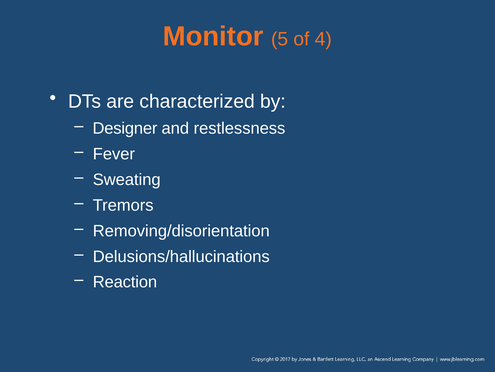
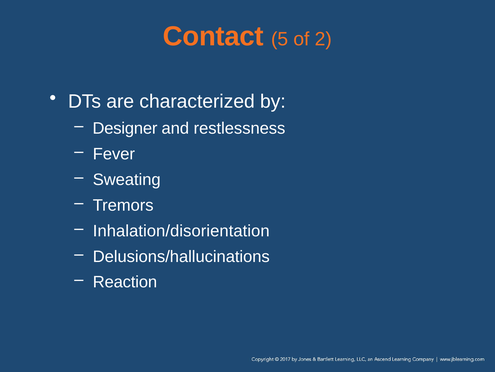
Monitor: Monitor -> Contact
4: 4 -> 2
Removing/disorientation: Removing/disorientation -> Inhalation/disorientation
